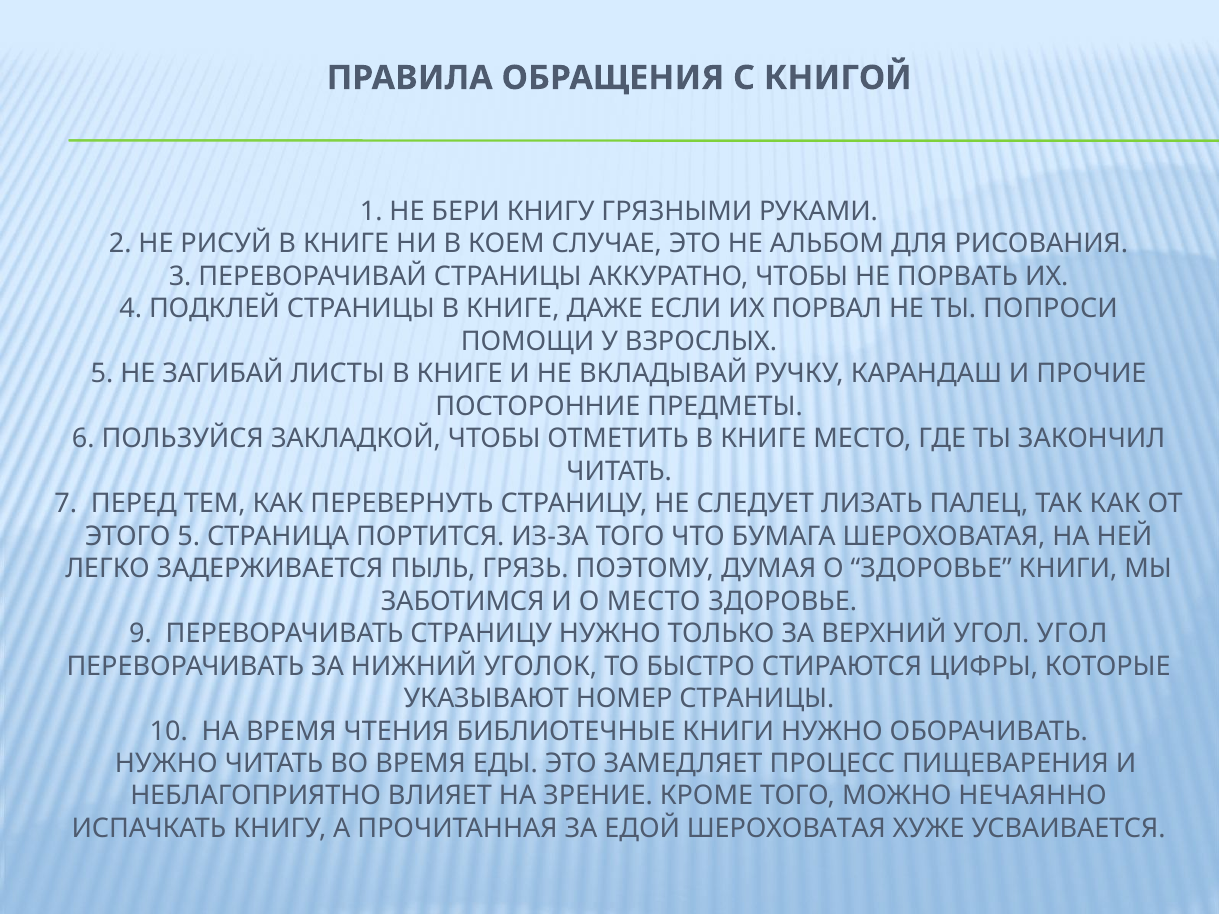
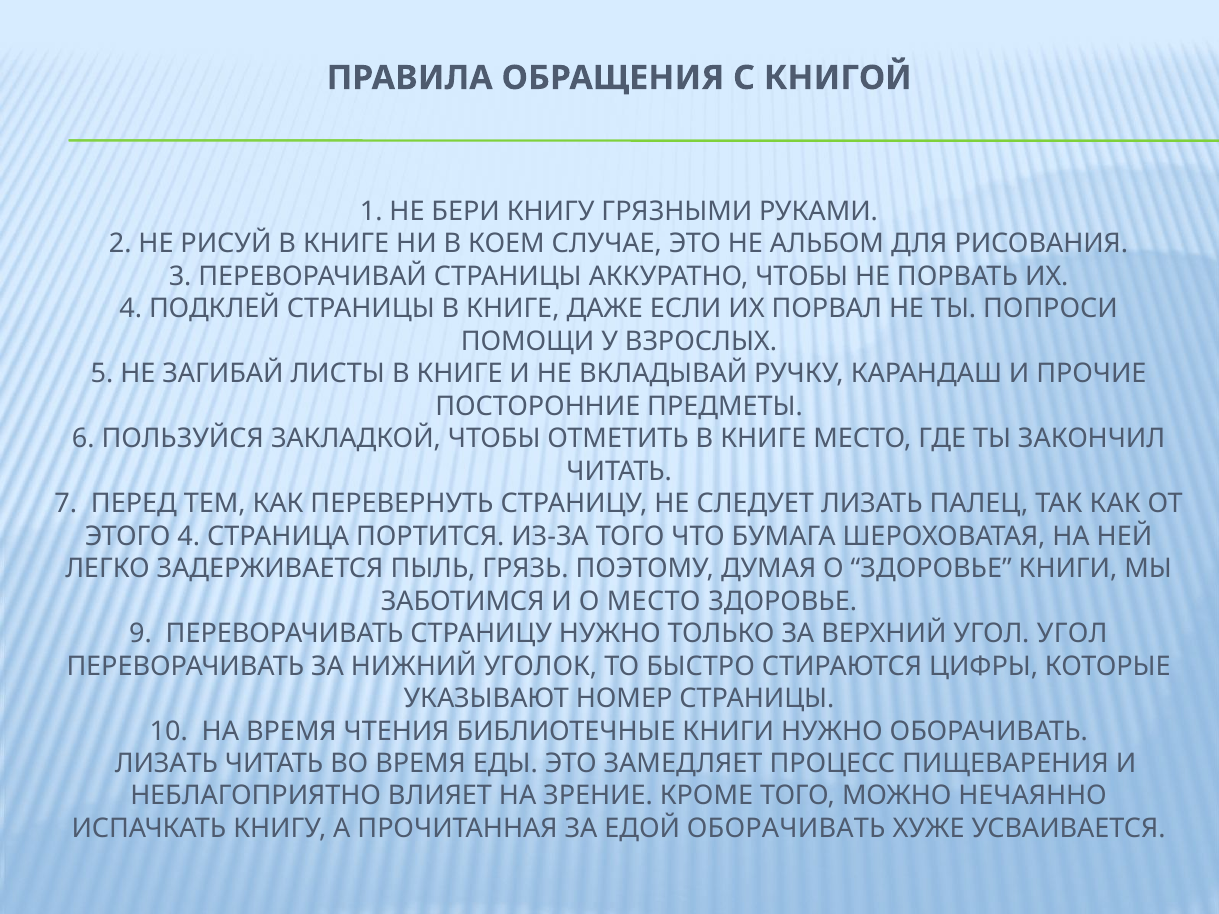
ЭТОГО 5: 5 -> 4
НУЖНО at (166, 764): НУЖНО -> ЛИЗАТЬ
ЕДОЙ ШЕРОХОВАТАЯ: ШЕРОХОВАТАЯ -> ОБОРАЧИВАТЬ
